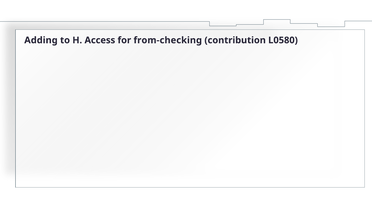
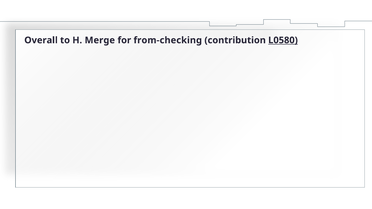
Adding: Adding -> Overall
Access: Access -> Merge
L0580 underline: none -> present
